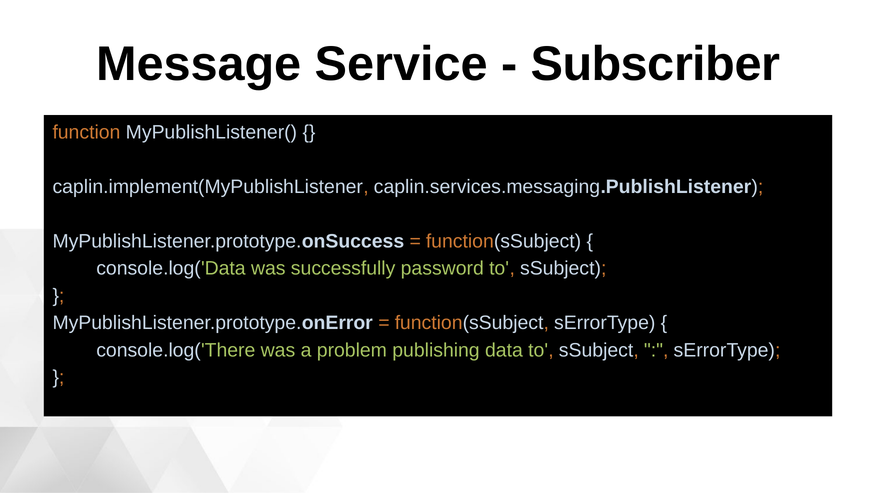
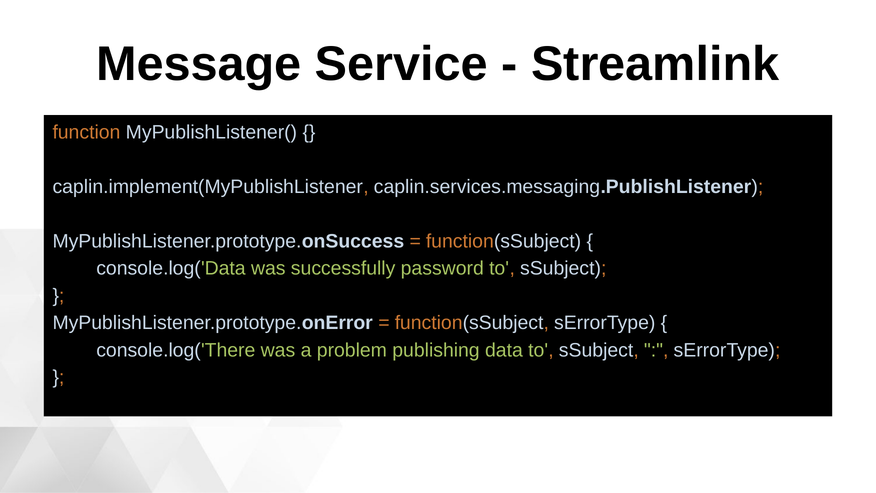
Subscriber: Subscriber -> Streamlink
